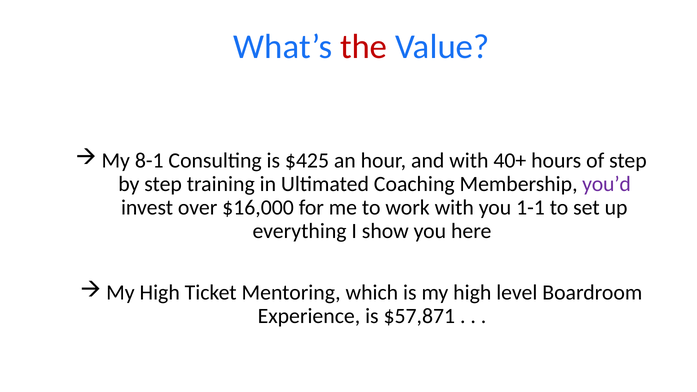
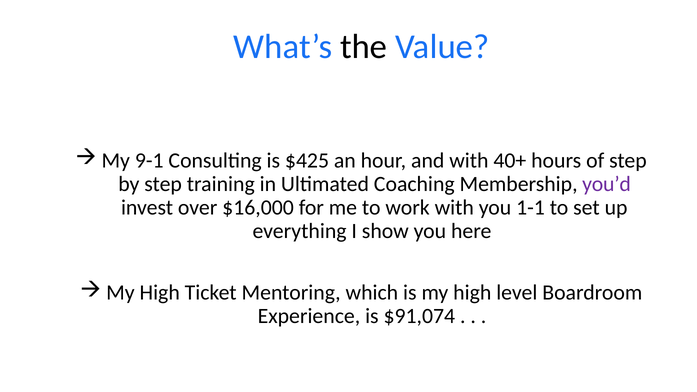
the colour: red -> black
8-1: 8-1 -> 9-1
$57,871: $57,871 -> $91,074
